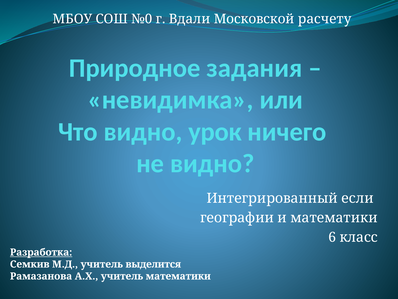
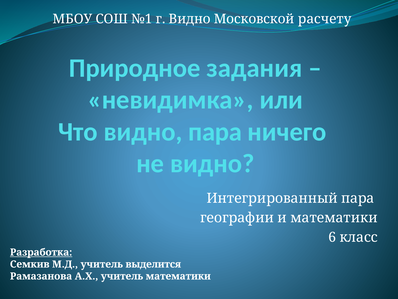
№0: №0 -> №1
г Вдали: Вдали -> Видно
видно урок: урок -> пара
Интегрированный если: если -> пара
